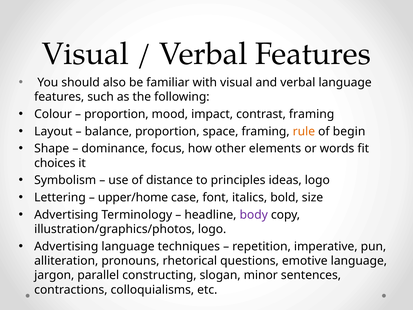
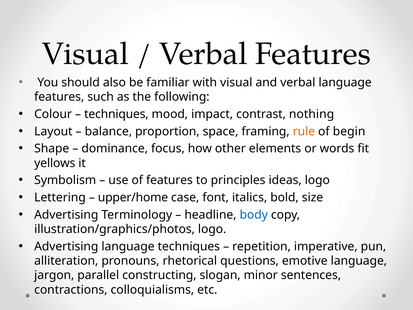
proportion at (116, 114): proportion -> techniques
contrast framing: framing -> nothing
choices: choices -> yellows
of distance: distance -> features
body colour: purple -> blue
